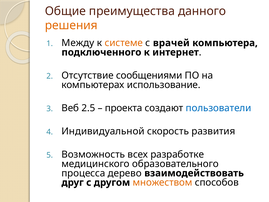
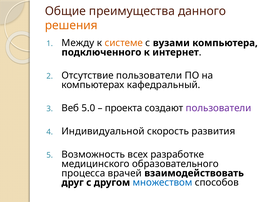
врачей: врачей -> вузами
Отсутствие сообщениями: сообщениями -> пользователи
использование: использование -> кафедральный
2.5: 2.5 -> 5.0
пользователи at (219, 108) colour: blue -> purple
дерево: дерево -> врачей
множеством colour: orange -> blue
